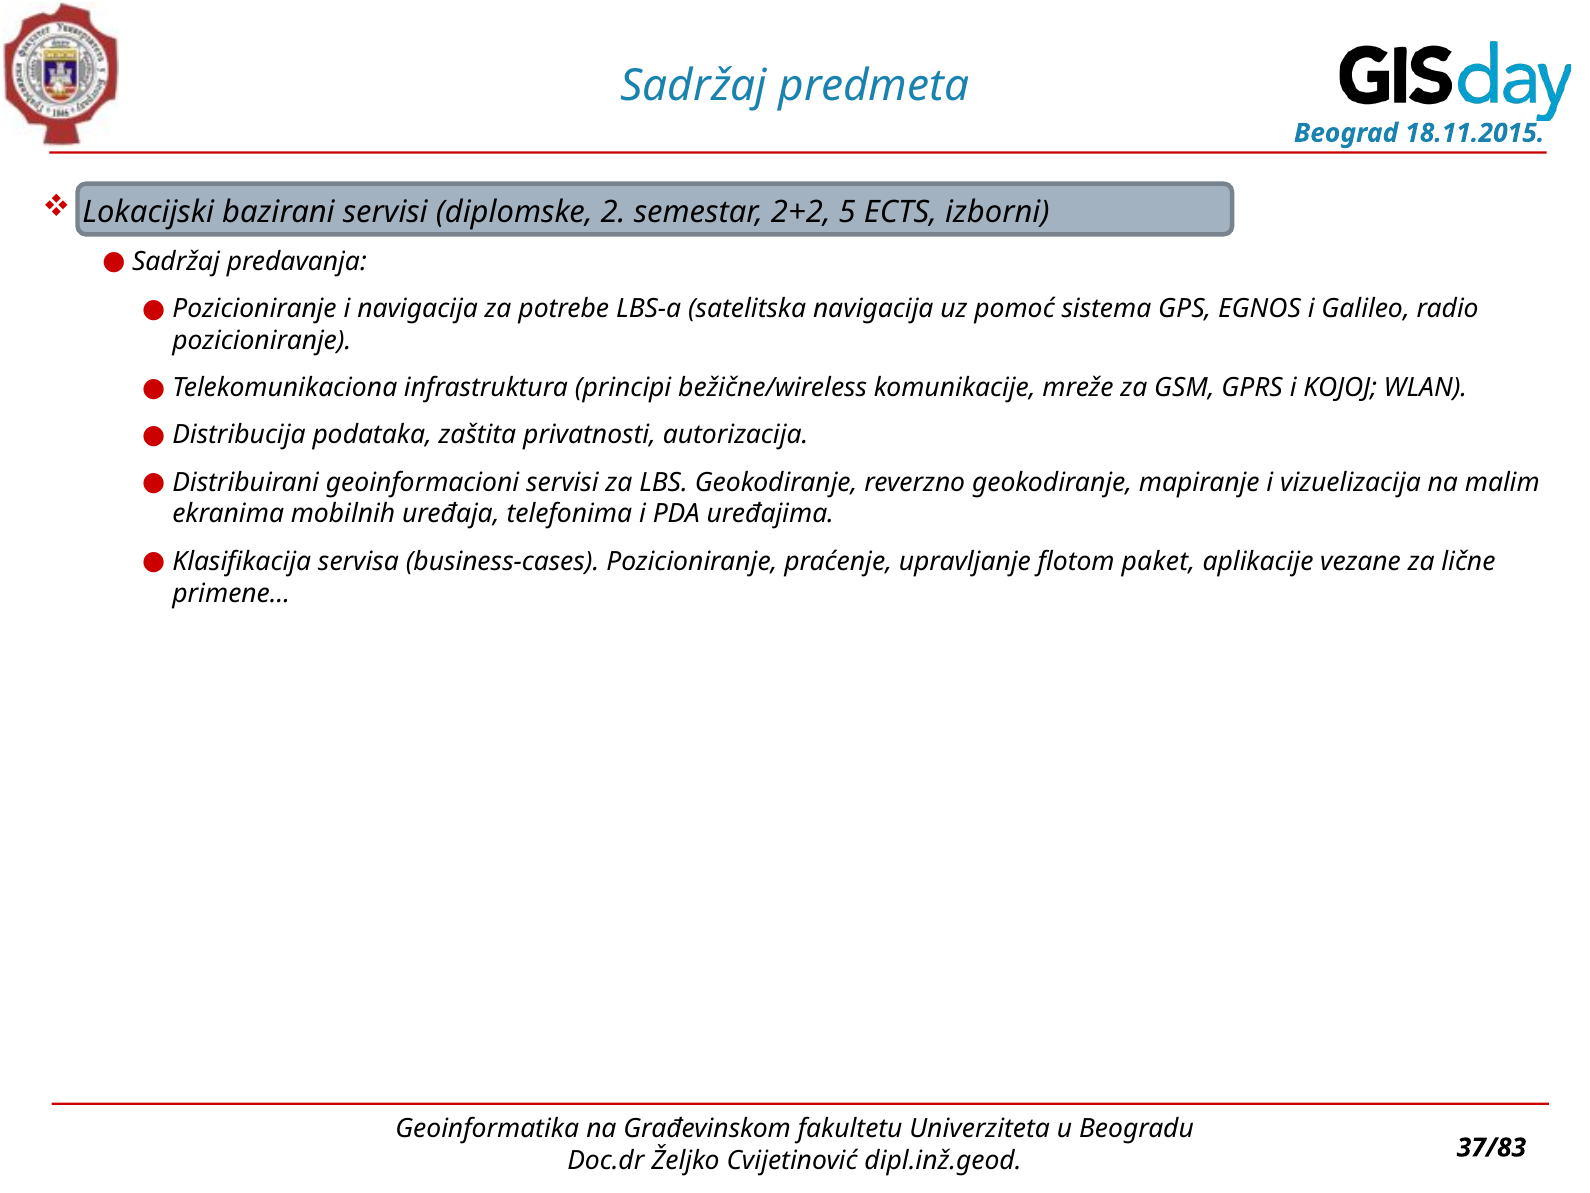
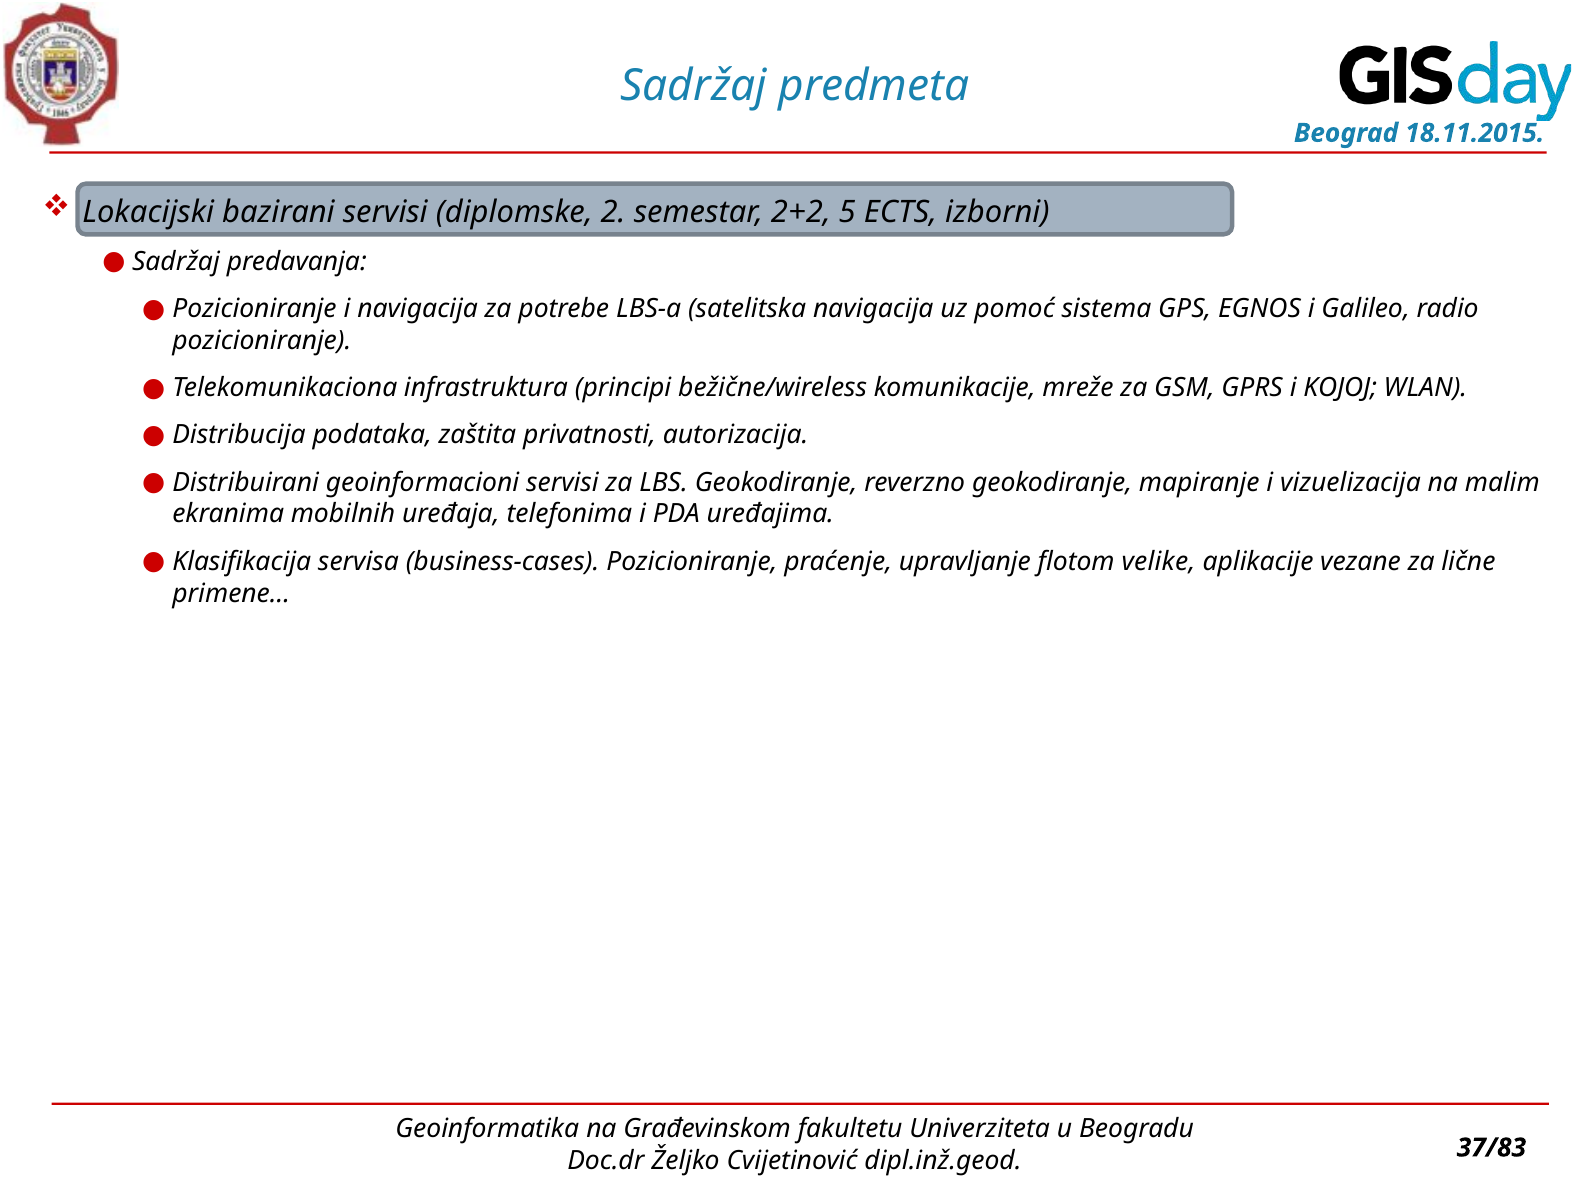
paket: paket -> velike
